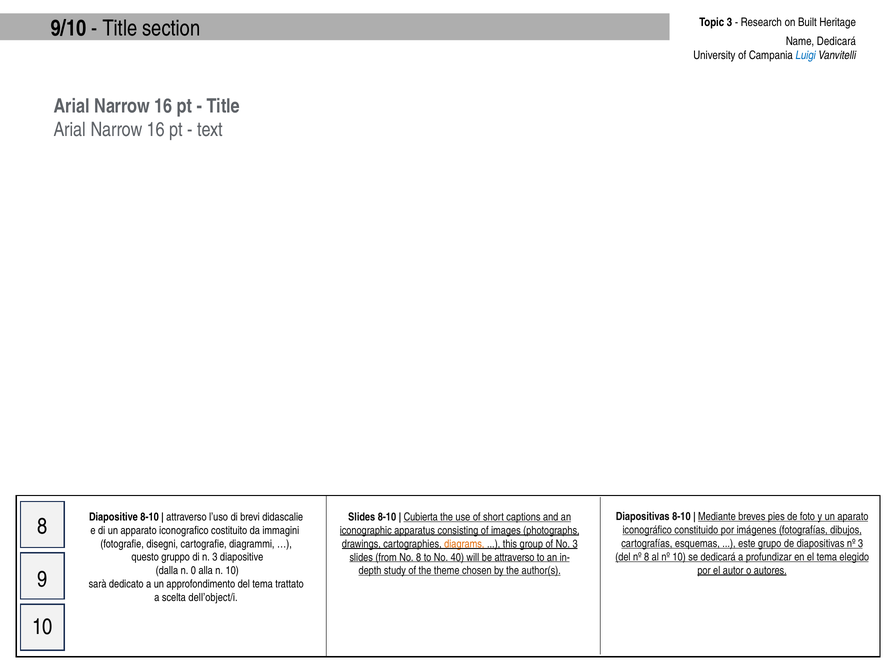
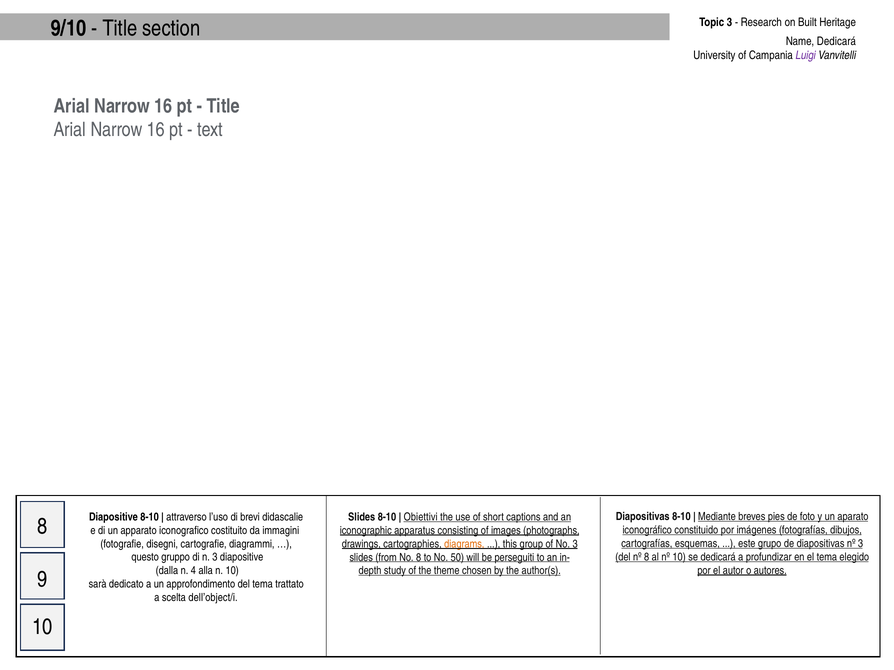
Luigi colour: blue -> purple
Cubierta: Cubierta -> Obiettivi
40: 40 -> 50
be attraverso: attraverso -> perseguiti
0: 0 -> 4
